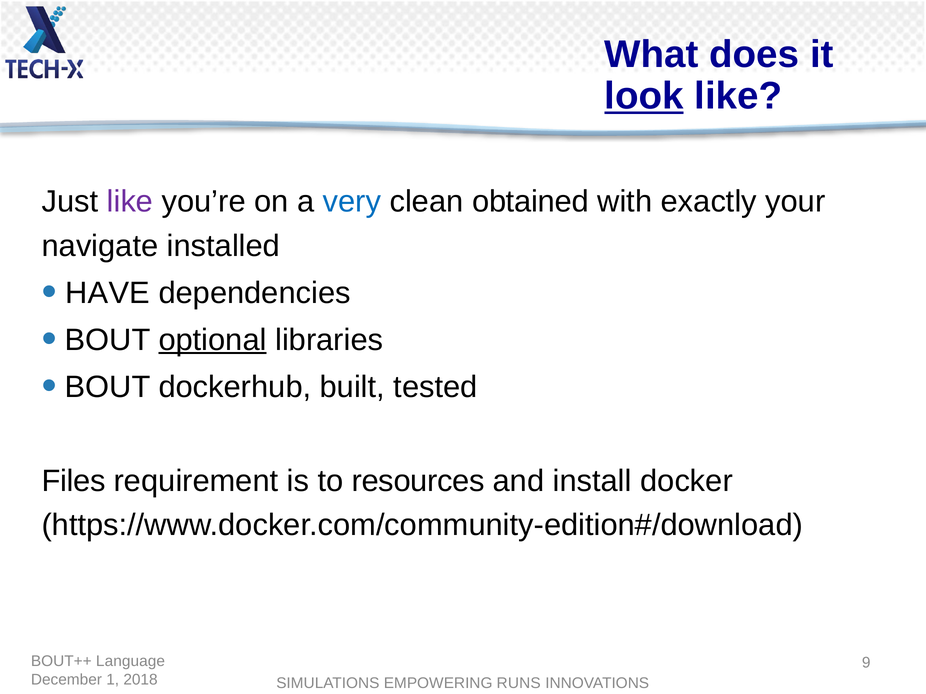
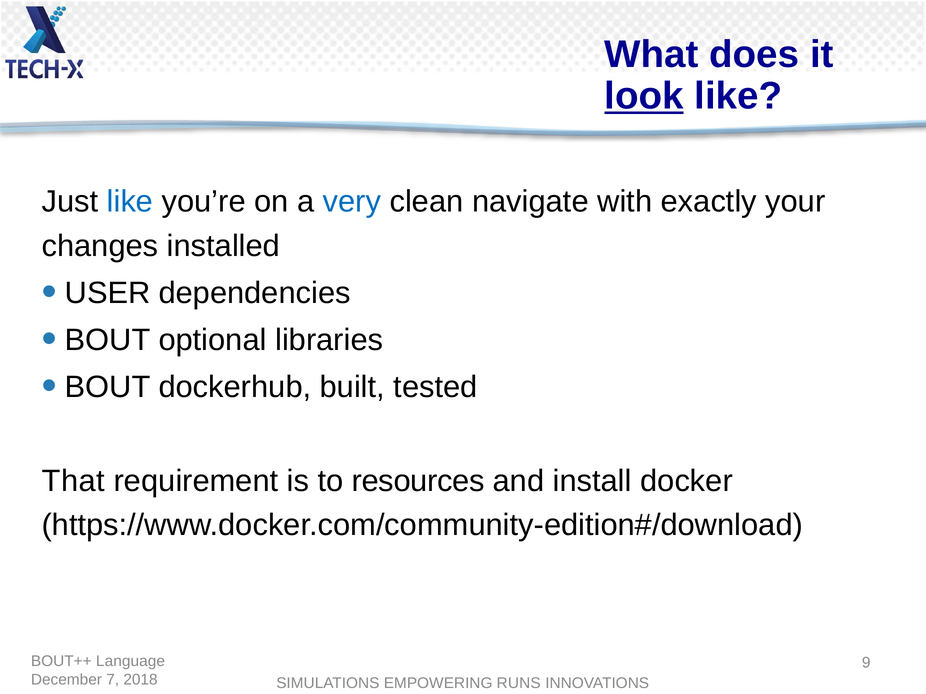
like at (130, 202) colour: purple -> blue
obtained: obtained -> navigate
navigate: navigate -> changes
HAVE: HAVE -> USER
optional underline: present -> none
Files: Files -> That
1: 1 -> 7
